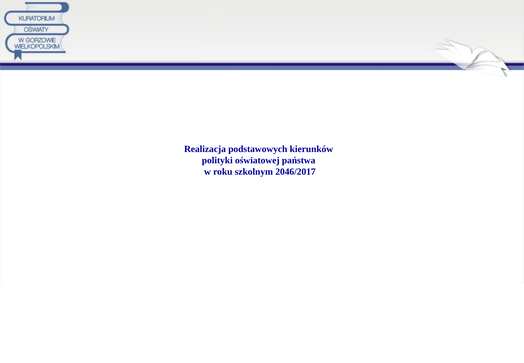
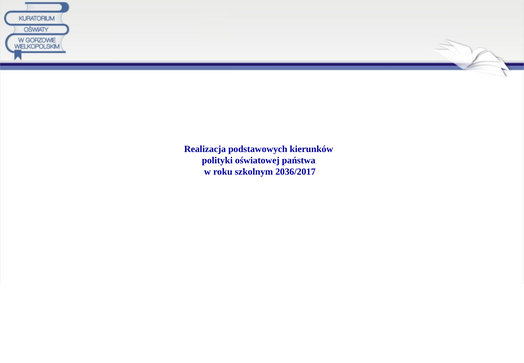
2046/2017: 2046/2017 -> 2036/2017
